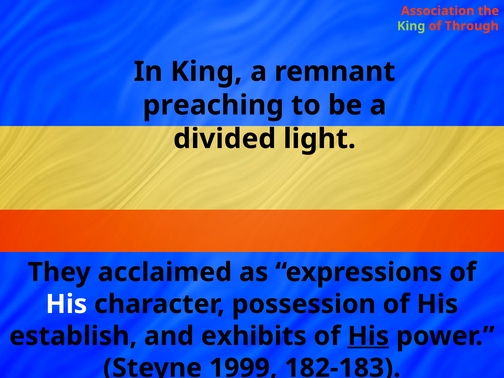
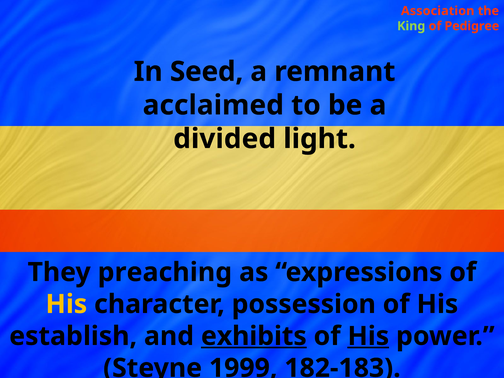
Through: Through -> Pedigree
In King: King -> Seed
preaching: preaching -> acclaimed
acclaimed: acclaimed -> preaching
His at (66, 304) colour: white -> yellow
exhibits underline: none -> present
